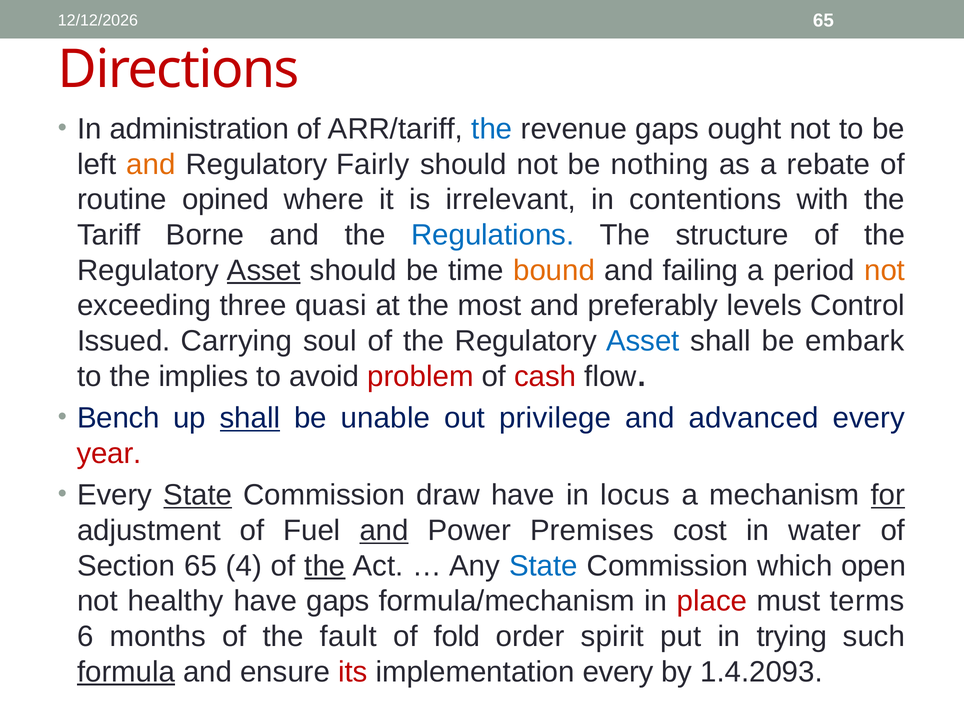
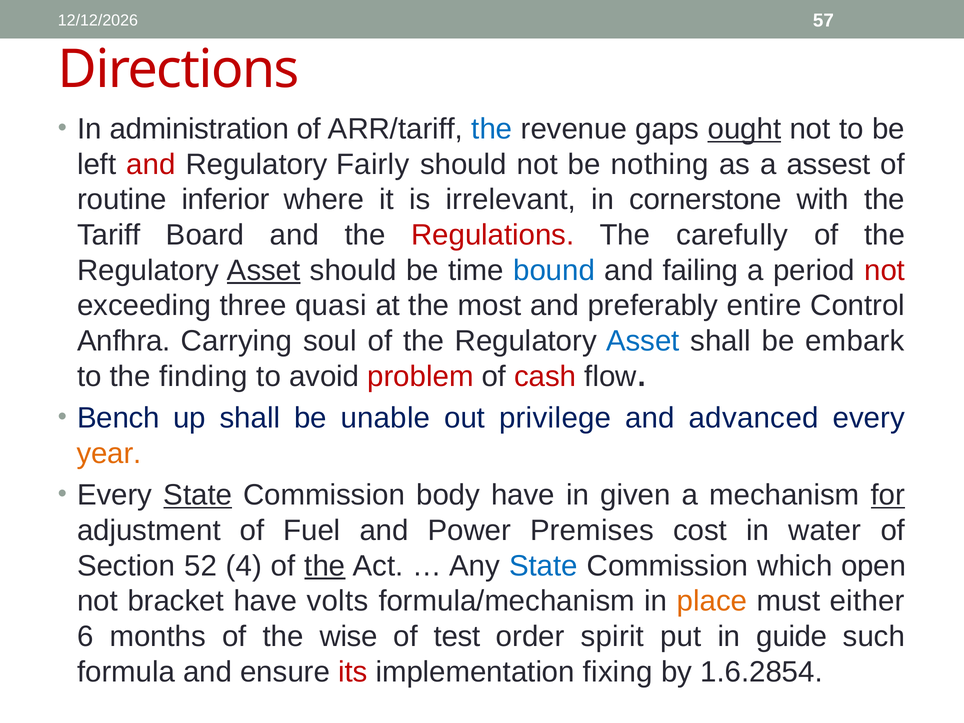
65 at (823, 21): 65 -> 57
ought underline: none -> present
and at (151, 164) colour: orange -> red
rebate: rebate -> assest
opined: opined -> inferior
contentions: contentions -> cornerstone
Borne: Borne -> Board
Regulations colour: blue -> red
structure: structure -> carefully
bound colour: orange -> blue
not at (885, 270) colour: orange -> red
levels: levels -> entire
Issued: Issued -> Anfhra
implies: implies -> finding
shall at (250, 418) underline: present -> none
year colour: red -> orange
draw: draw -> body
locus: locus -> given
and at (384, 530) underline: present -> none
Section 65: 65 -> 52
healthy: healthy -> bracket
have gaps: gaps -> volts
place colour: red -> orange
terms: terms -> either
fault: fault -> wise
fold: fold -> test
trying: trying -> guide
formula underline: present -> none
implementation every: every -> fixing
1.4.2093: 1.4.2093 -> 1.6.2854
